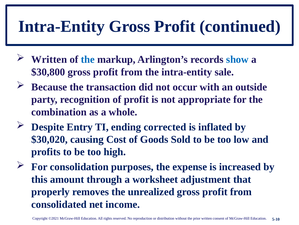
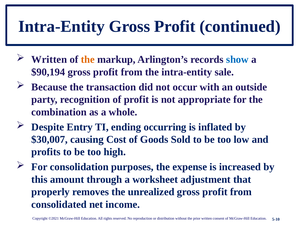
the at (88, 59) colour: blue -> orange
$30,800: $30,800 -> $90,194
corrected: corrected -> occurring
$30,020: $30,020 -> $30,007
